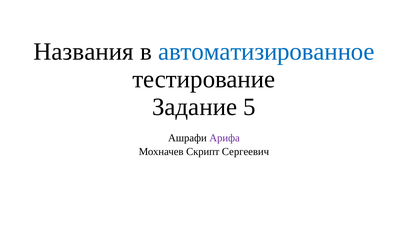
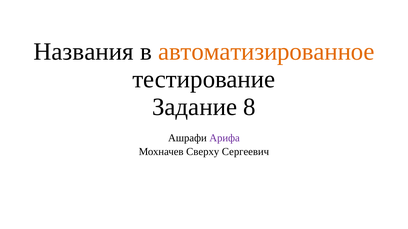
автоматизированное colour: blue -> orange
5: 5 -> 8
Скрипт: Скрипт -> Сверху
